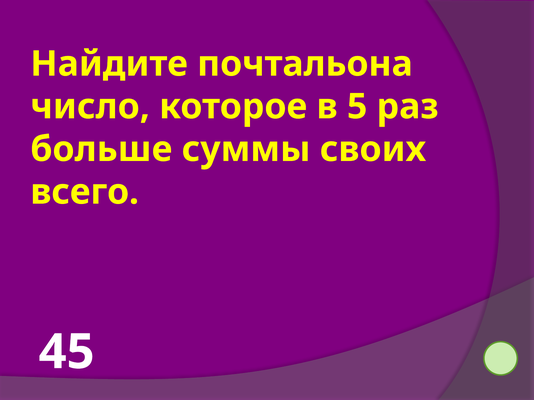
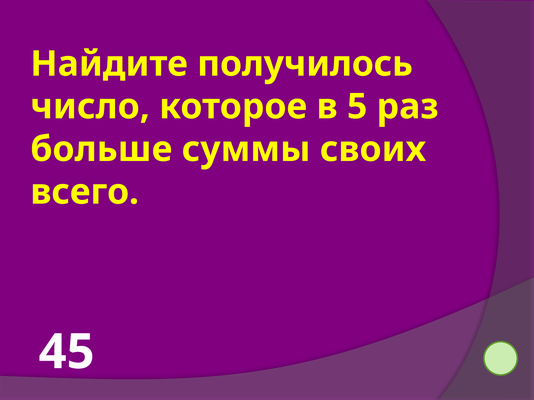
почтальона: почтальона -> получилось
